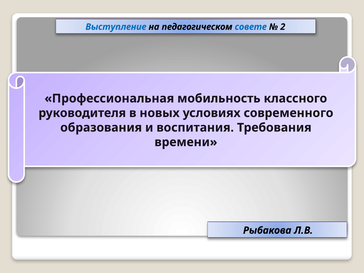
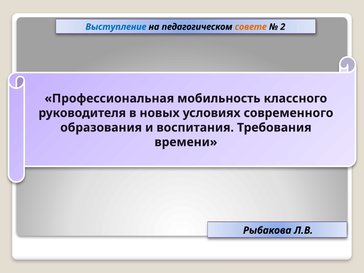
совете colour: blue -> orange
